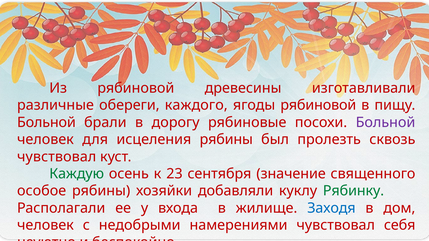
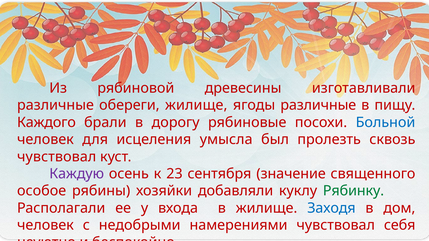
обереги каждого: каждого -> жилище
ягоды рябиновой: рябиновой -> различные
Больной at (46, 123): Больной -> Каждого
Больной at (386, 123) colour: purple -> blue
исцеления рябины: рябины -> умысла
Каждую colour: green -> purple
